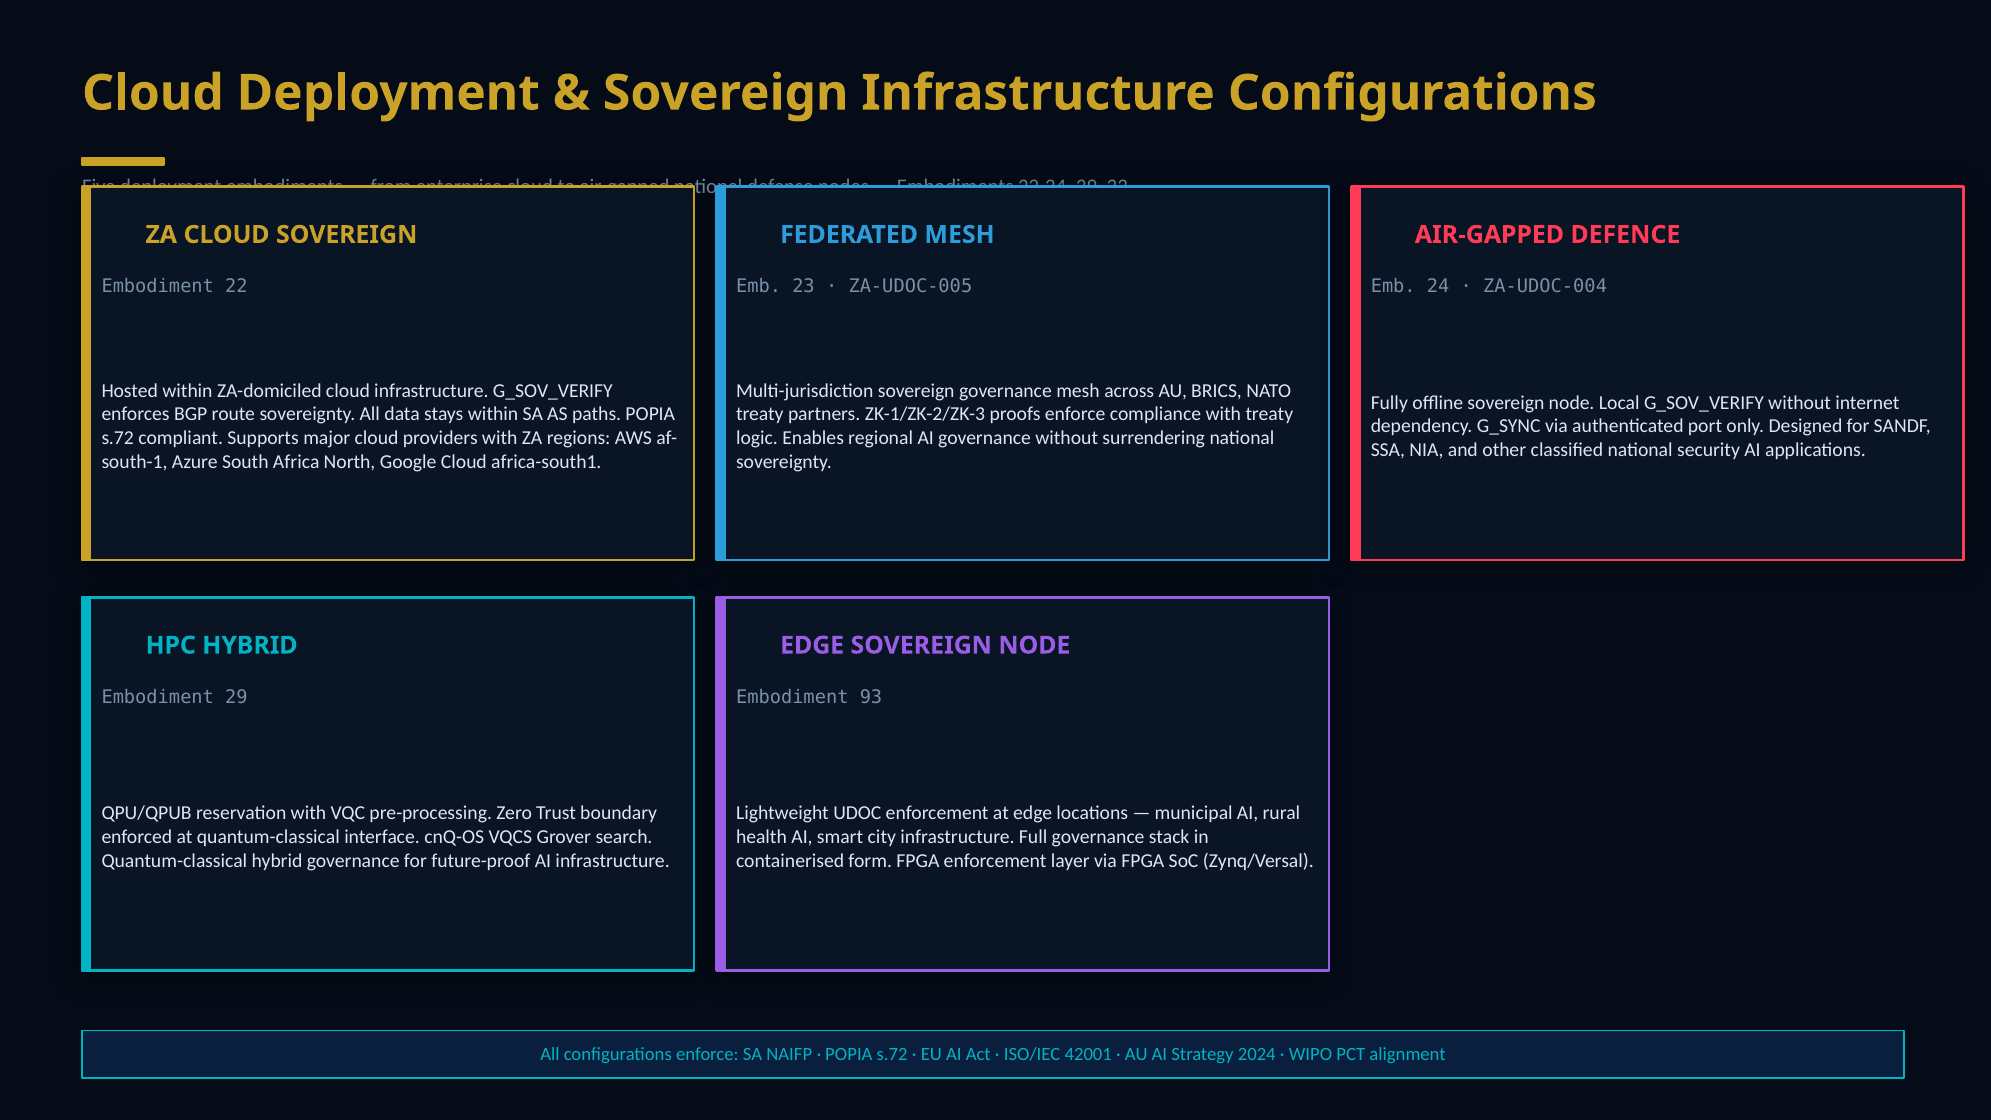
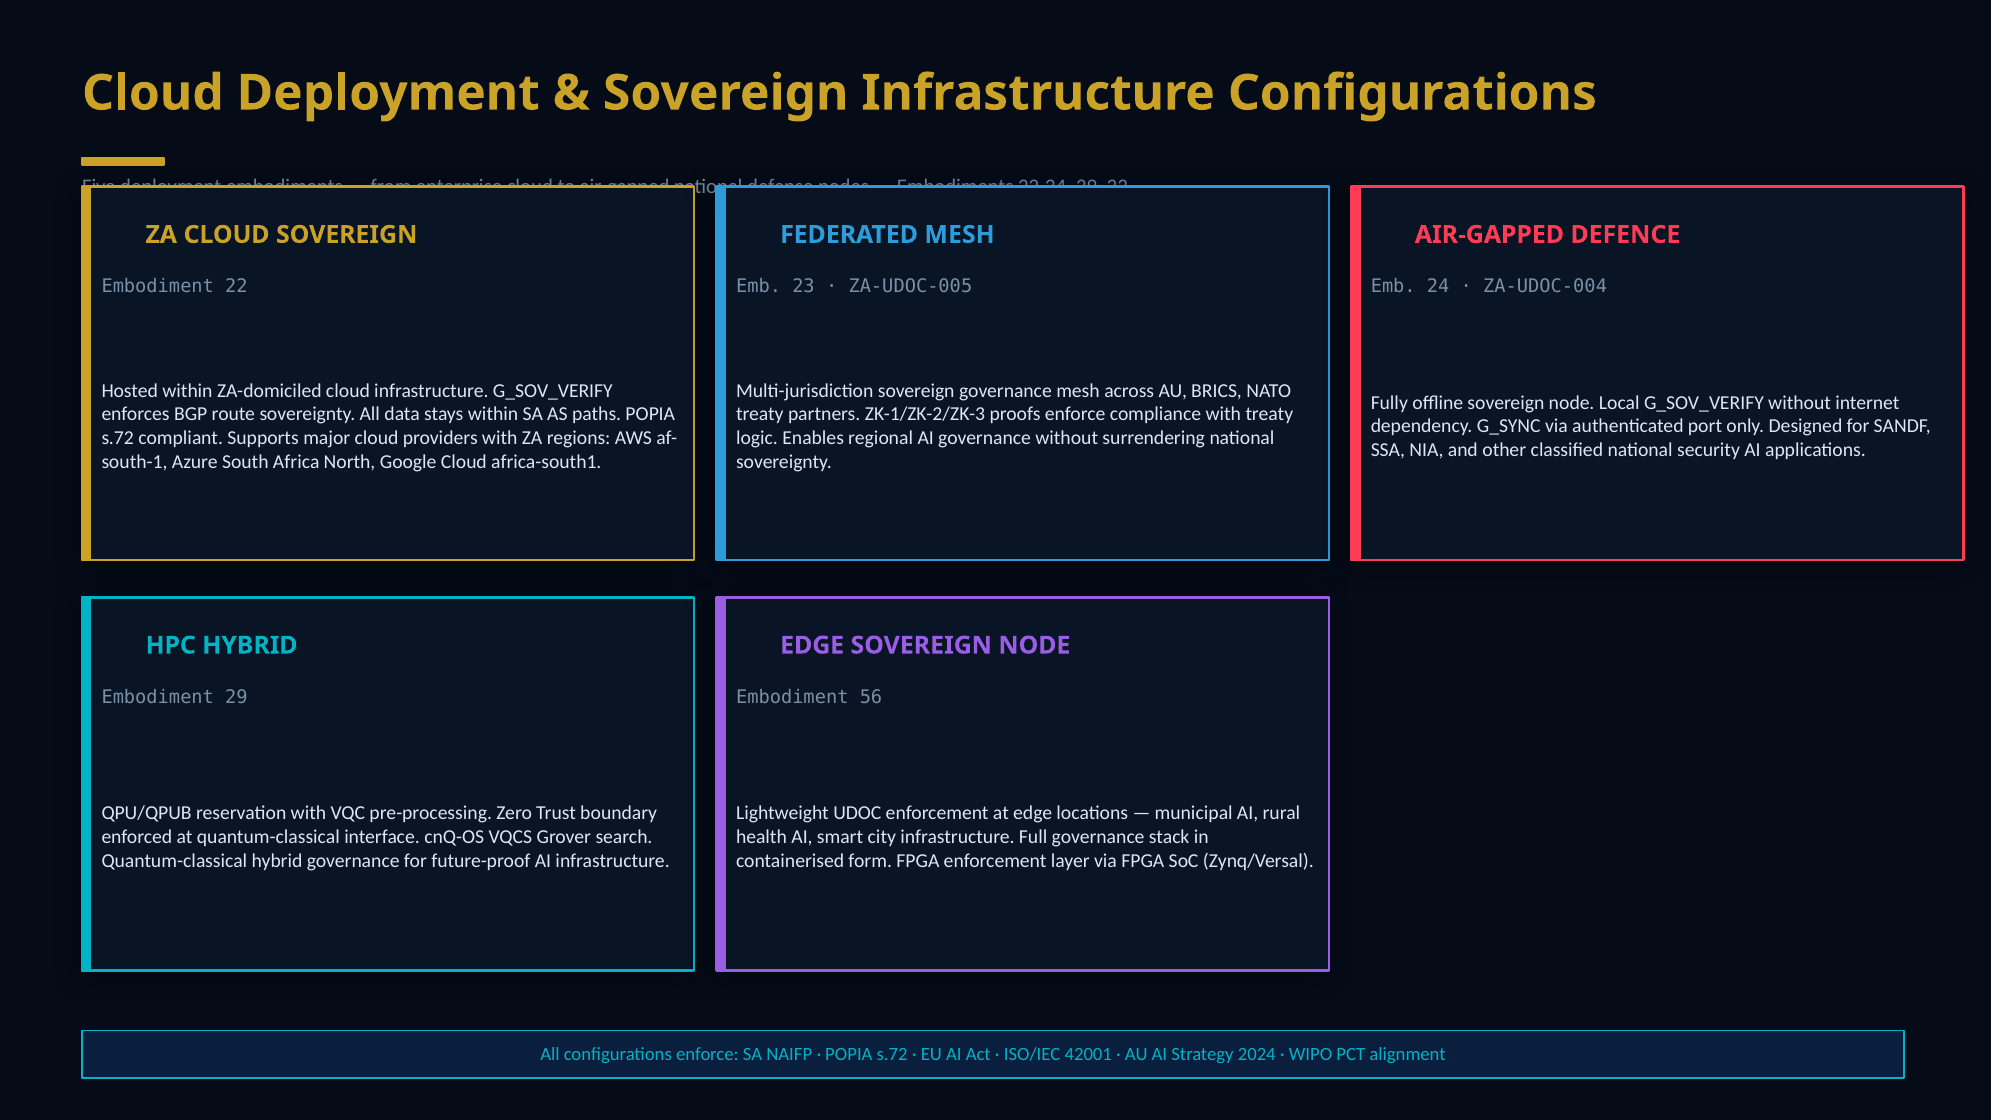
93: 93 -> 56
